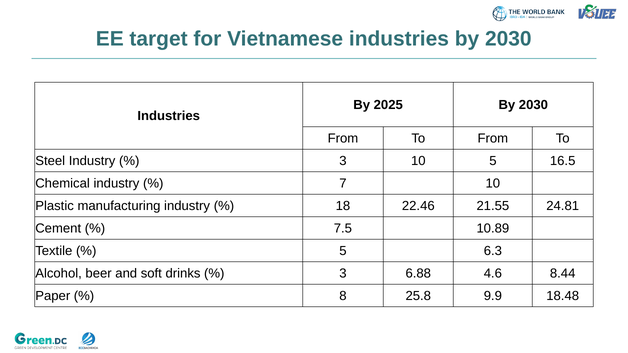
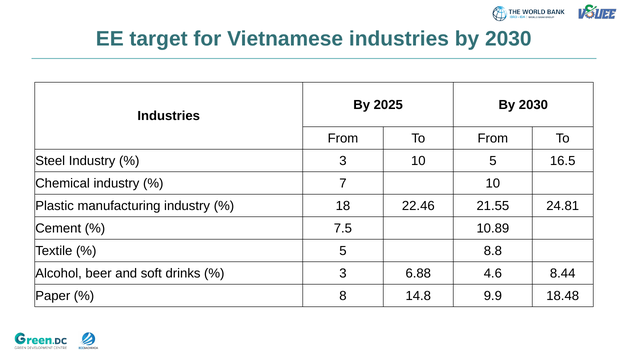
6.3: 6.3 -> 8.8
25.8: 25.8 -> 14.8
